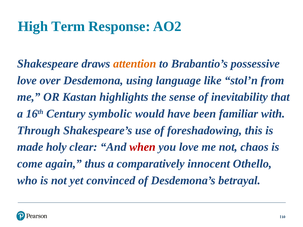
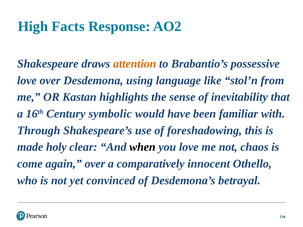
Term: Term -> Facts
when colour: red -> black
again thus: thus -> over
